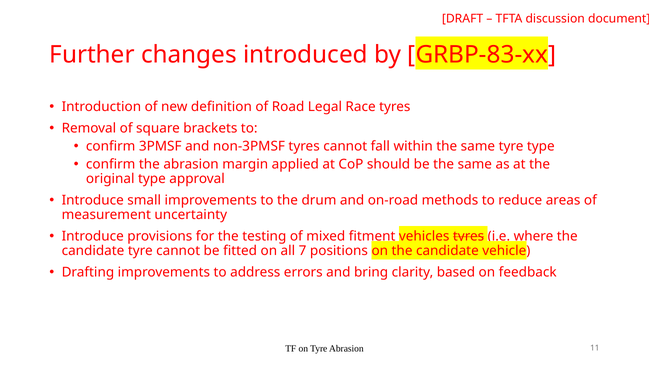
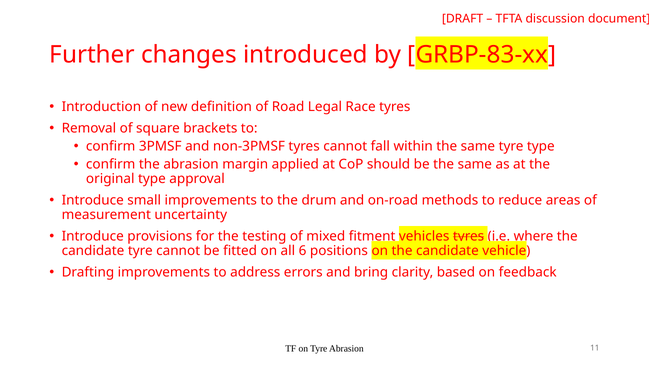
7: 7 -> 6
